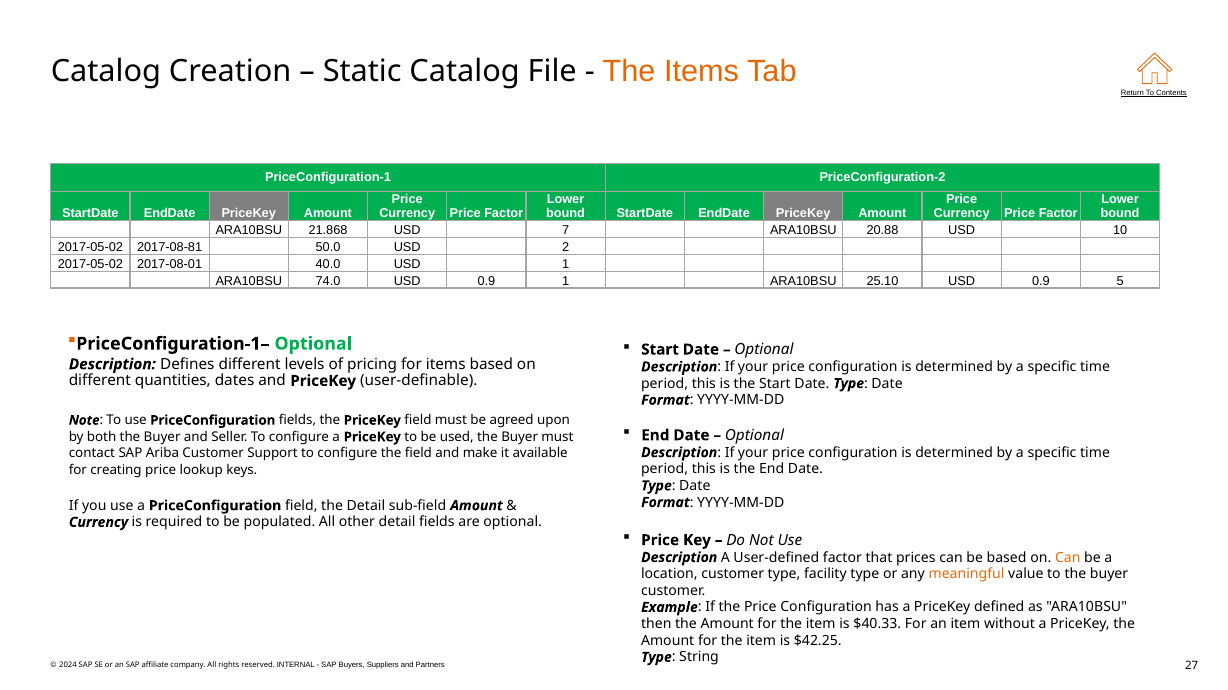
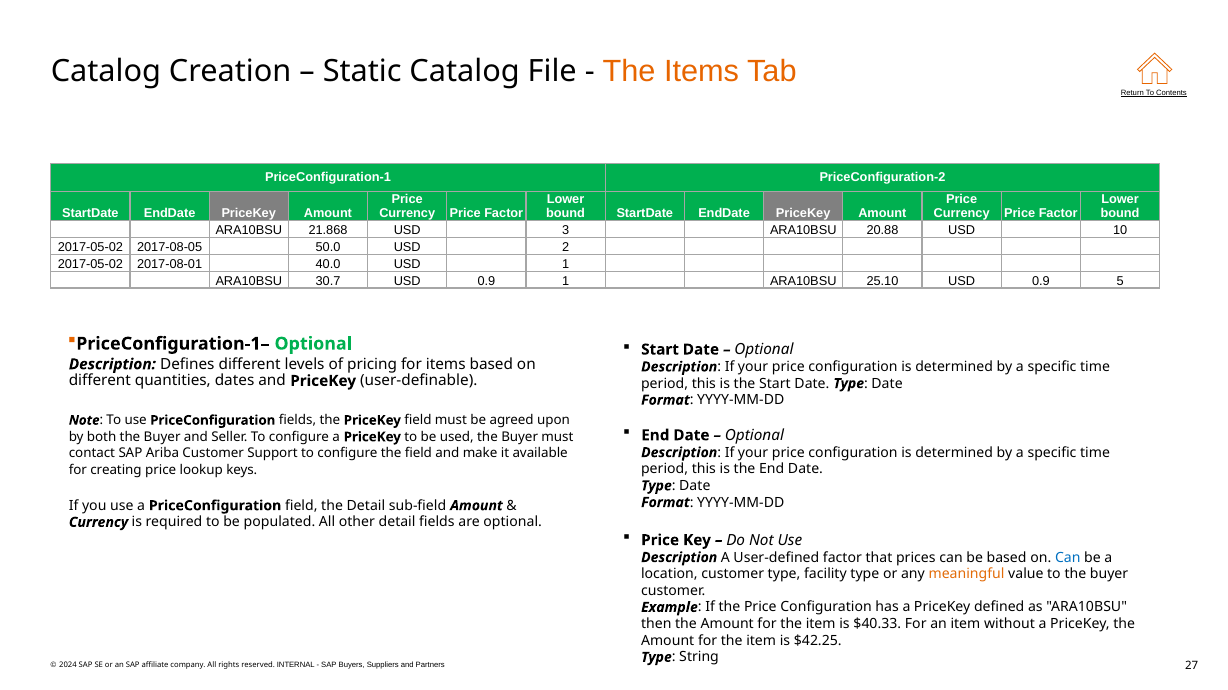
7: 7 -> 3
2017-08-81: 2017-08-81 -> 2017-08-05
74.0: 74.0 -> 30.7
Can at (1068, 558) colour: orange -> blue
